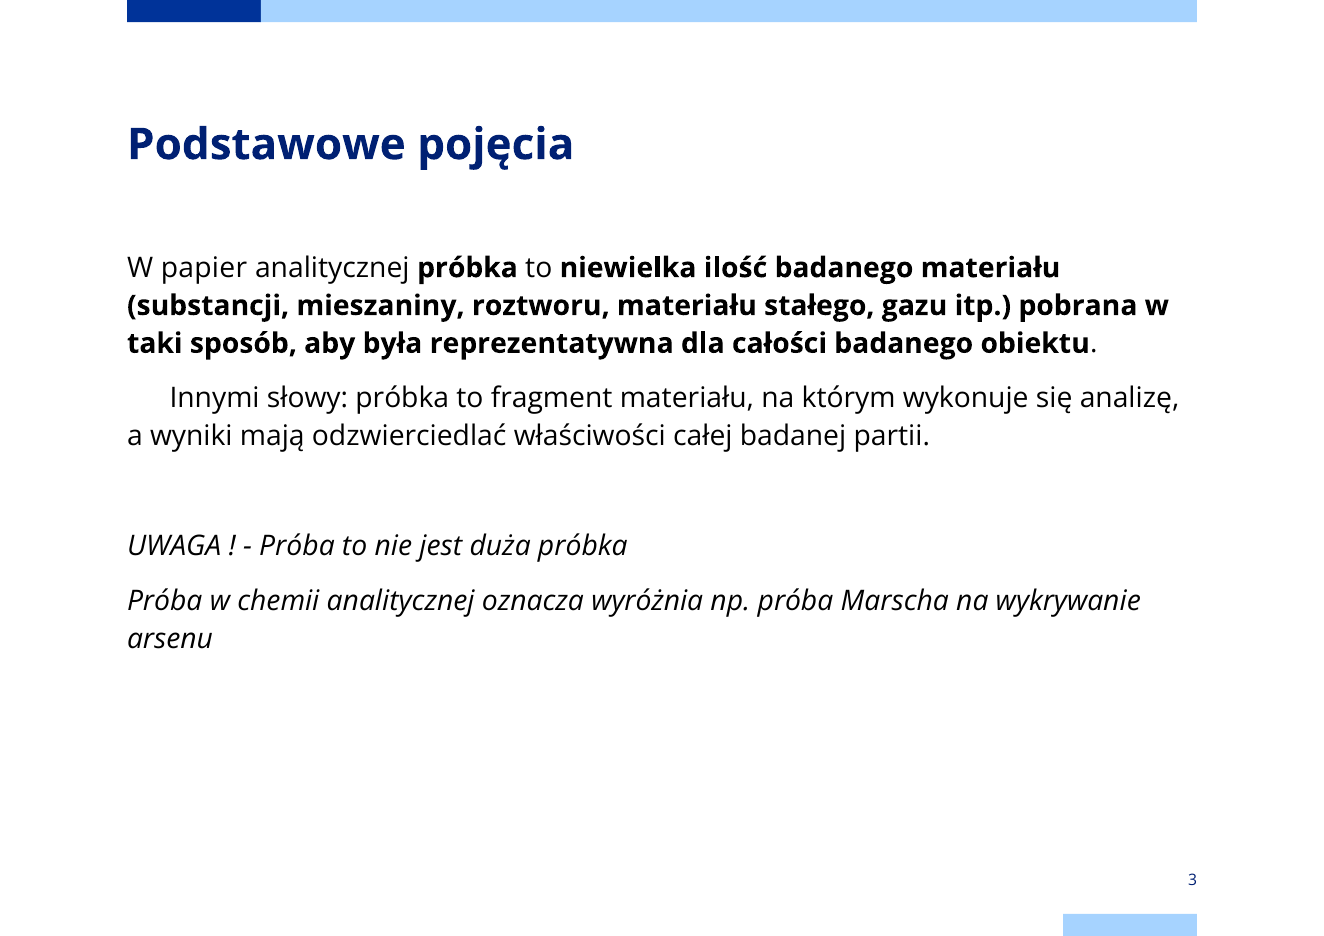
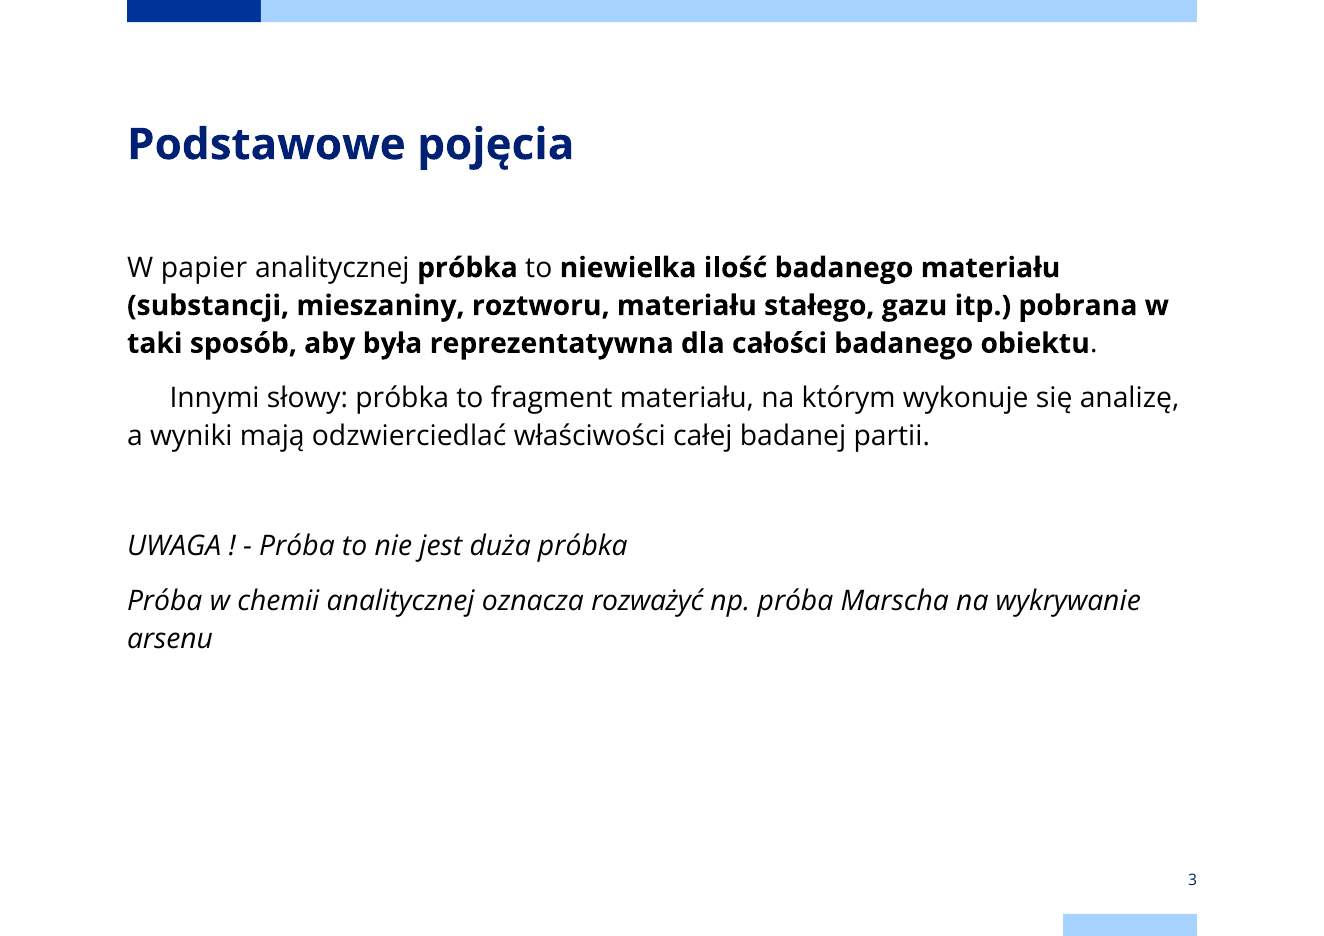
wyróżnia: wyróżnia -> rozważyć
